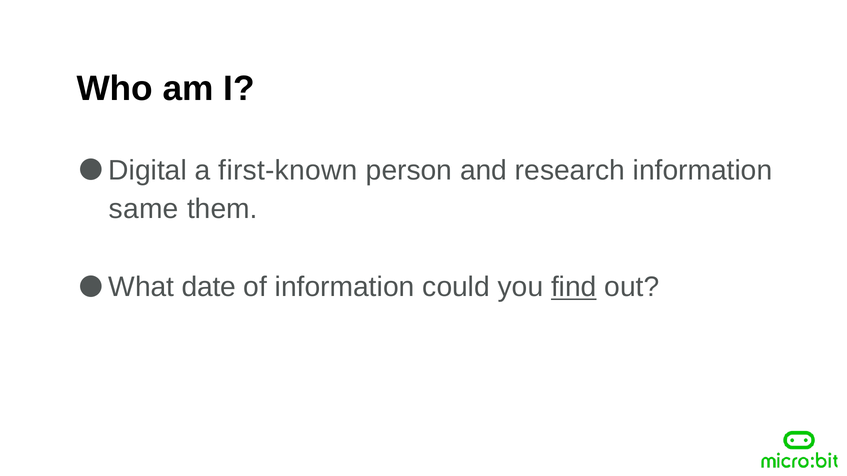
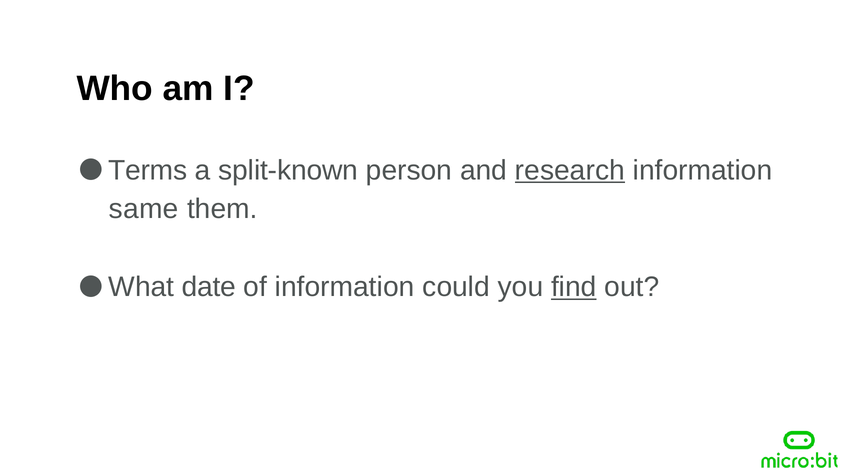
Digital: Digital -> Terms
first-known: first-known -> split-known
research underline: none -> present
